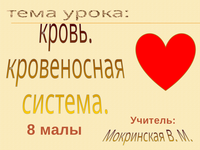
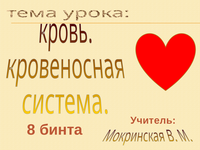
малы: малы -> бинта
